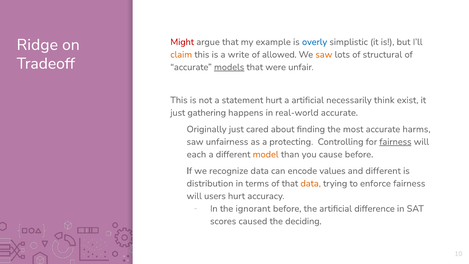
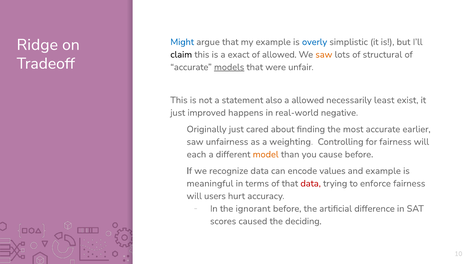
Might colour: red -> blue
claim colour: orange -> black
write: write -> exact
statement hurt: hurt -> also
a artificial: artificial -> allowed
think: think -> least
gathering: gathering -> improved
real-world accurate: accurate -> negative
harms: harms -> earlier
protecting: protecting -> weighting
fairness at (395, 142) underline: present -> none
and different: different -> example
distribution: distribution -> meaningful
data at (311, 183) colour: orange -> red
